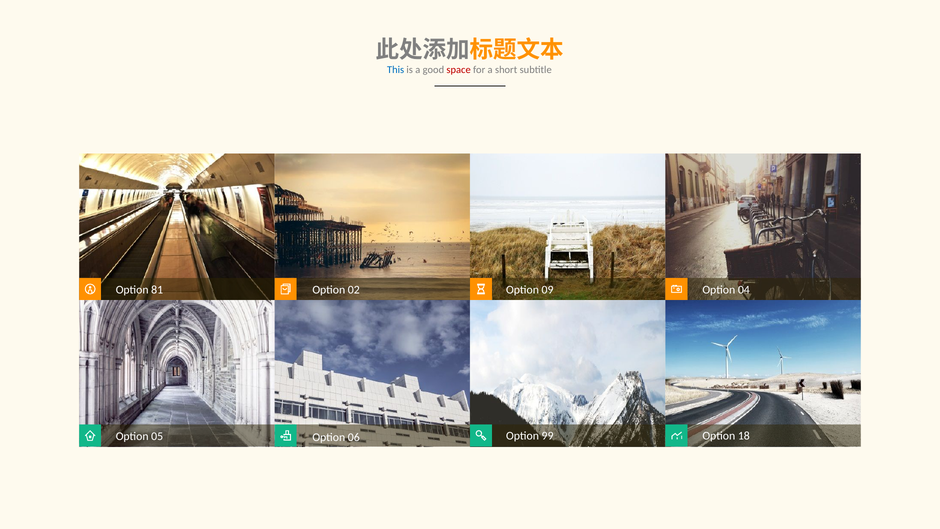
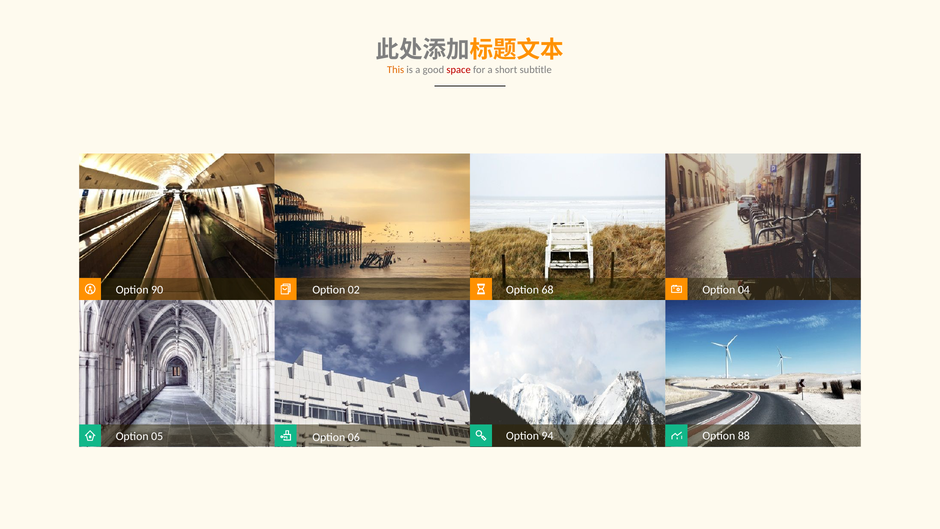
This colour: blue -> orange
81: 81 -> 90
09: 09 -> 68
18: 18 -> 88
99: 99 -> 94
